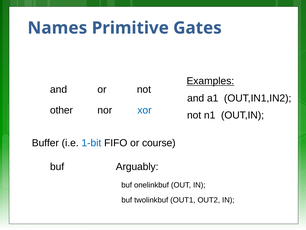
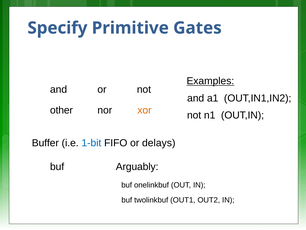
Names: Names -> Specify
xor colour: blue -> orange
course: course -> delays
